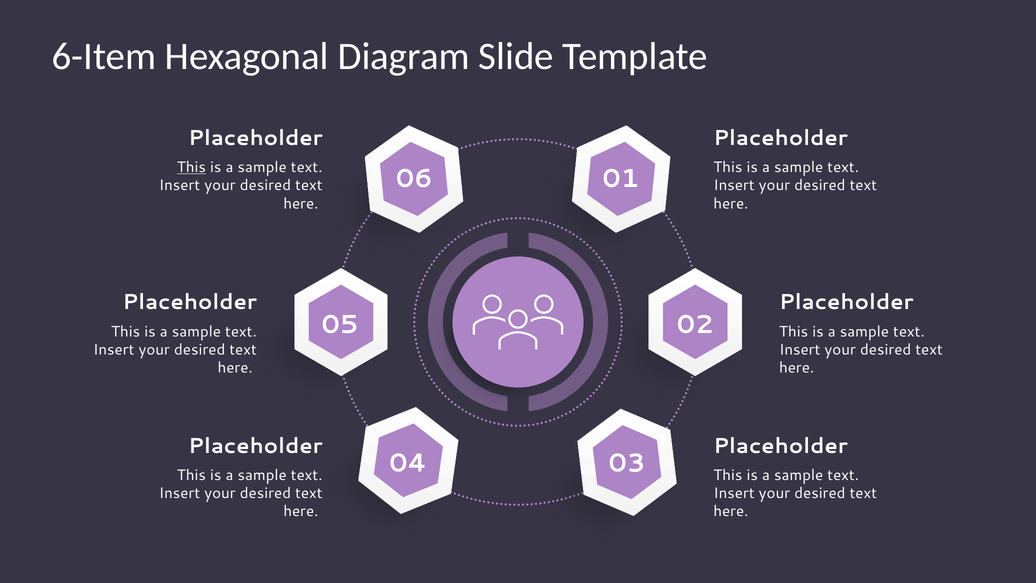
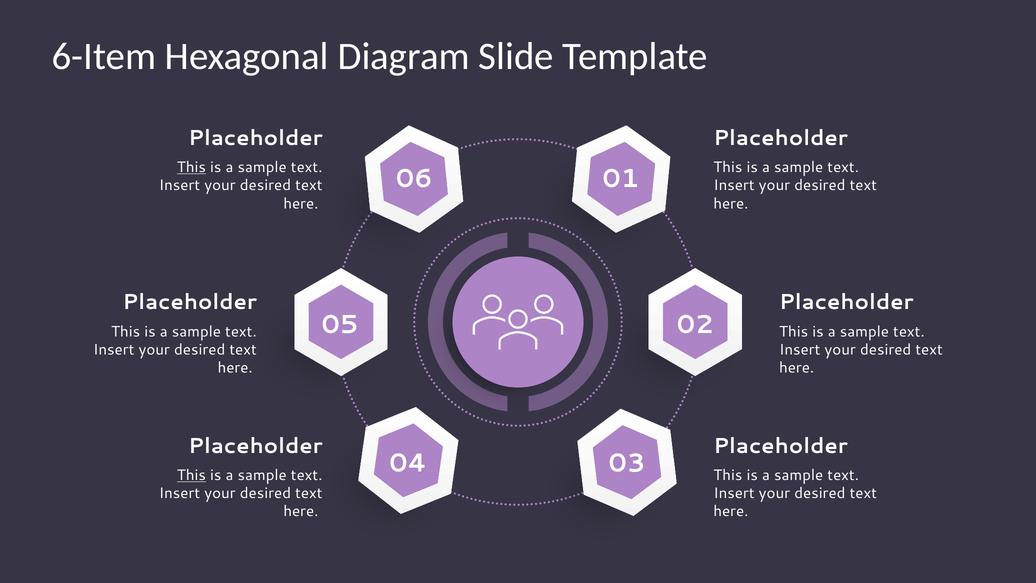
This at (191, 475) underline: none -> present
